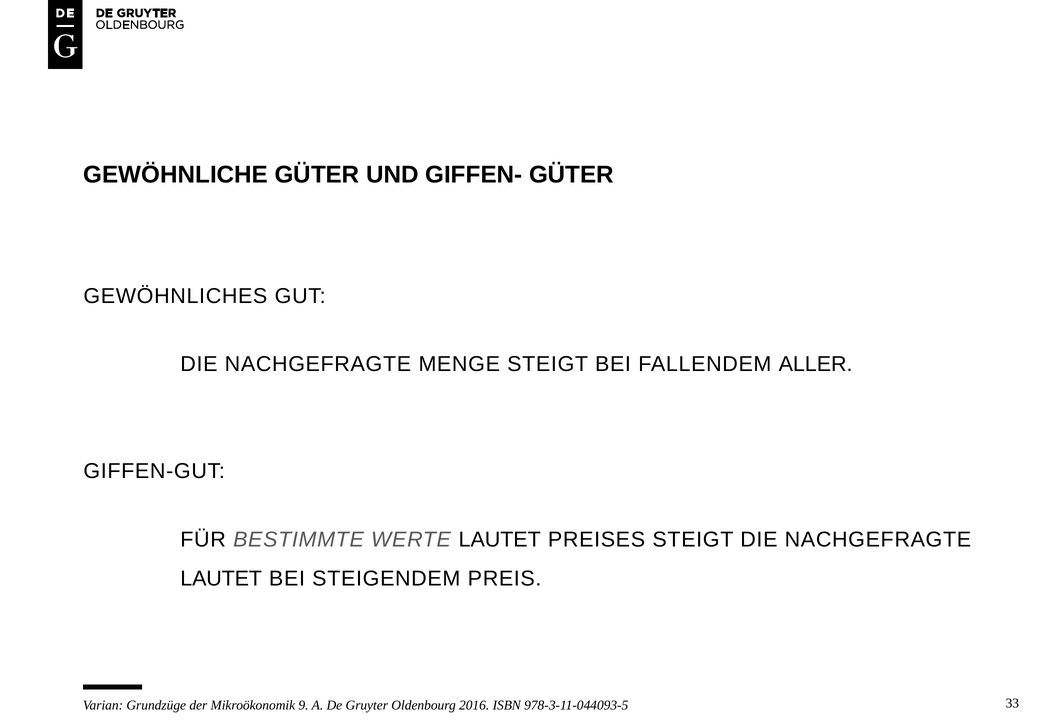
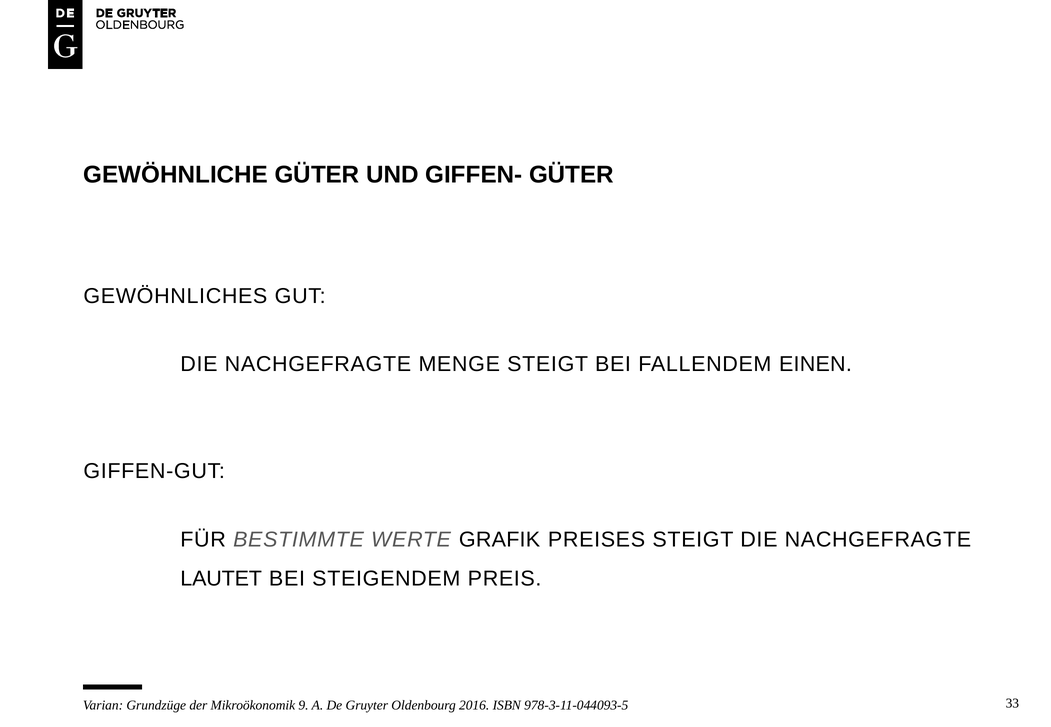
ALLER: ALLER -> EINEN
WERTE LAUTET: LAUTET -> GRAFIK
